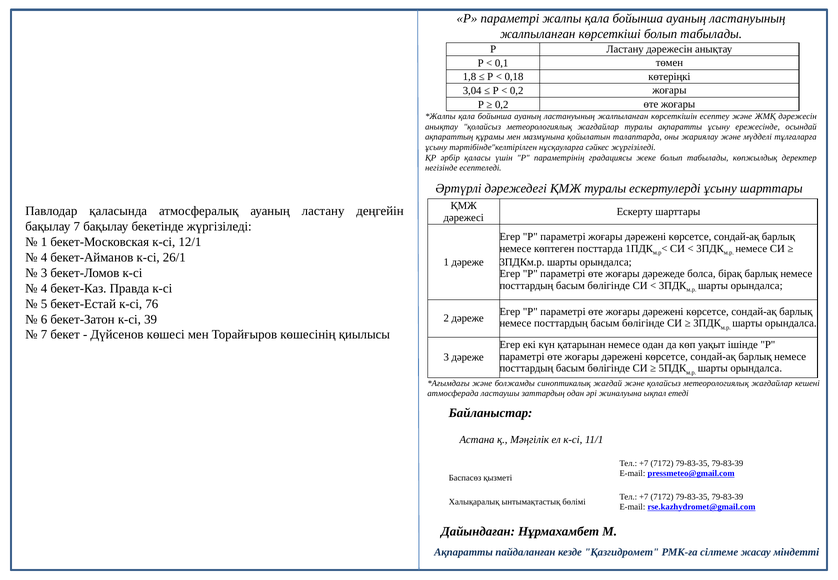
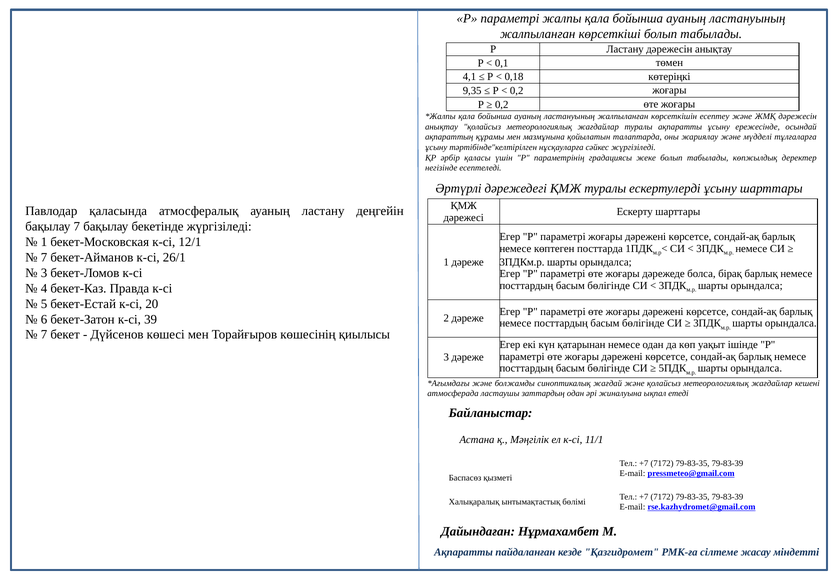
1,8: 1,8 -> 4,1
3,04: 3,04 -> 9,35
4 at (44, 257): 4 -> 7
76: 76 -> 20
